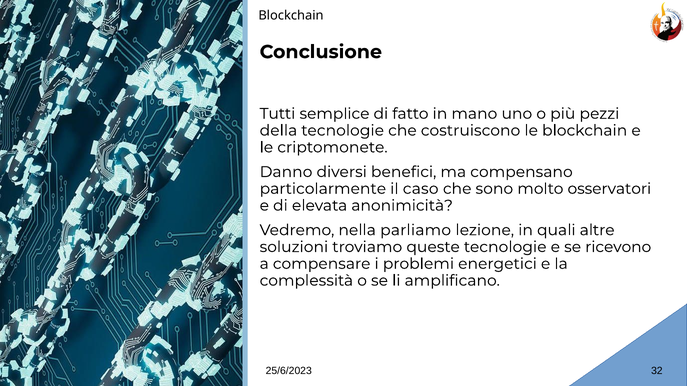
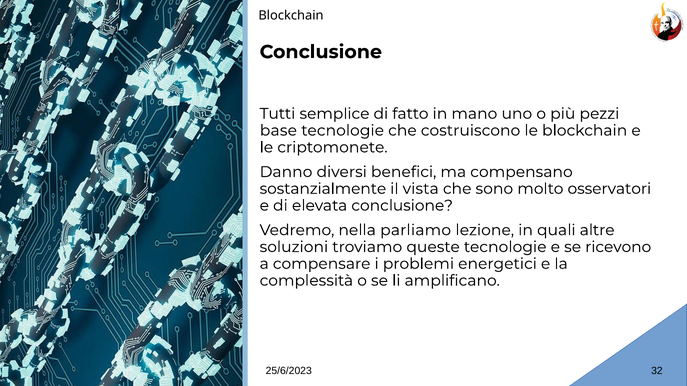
della: della -> base
particolarmente: particolarmente -> sostanzialmente
caso: caso -> vista
elevata anonimicità: anonimicità -> conclusione
